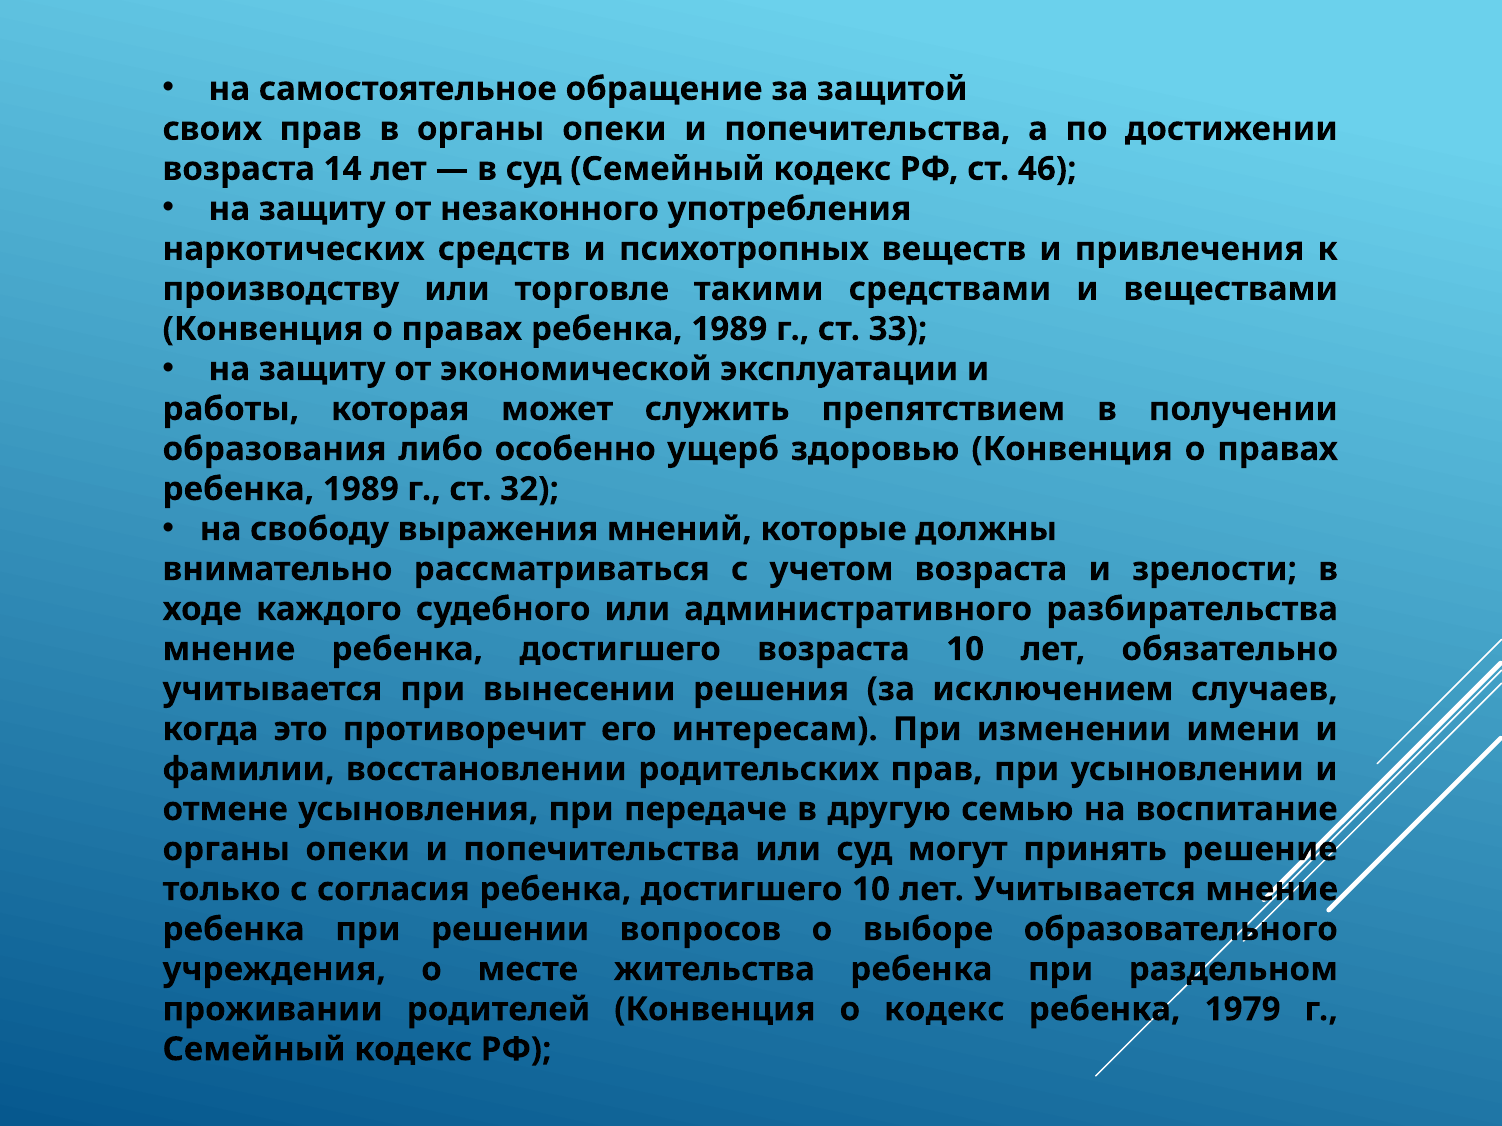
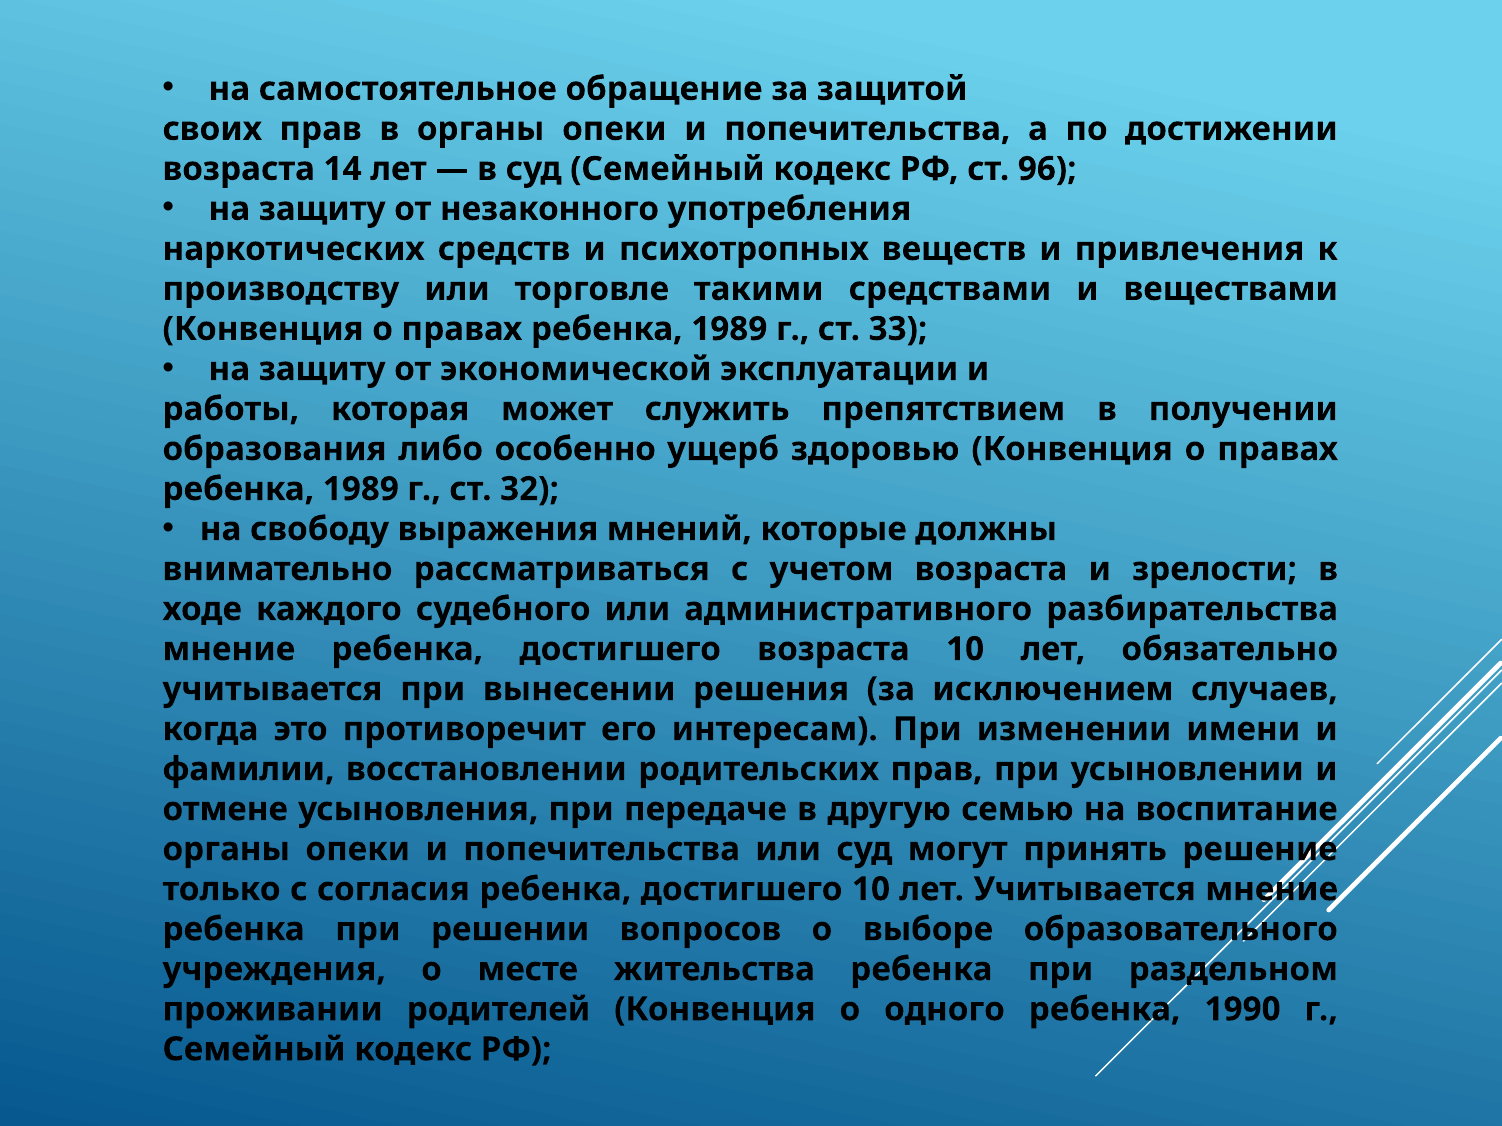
46: 46 -> 96
о кодекс: кодекс -> одного
1979: 1979 -> 1990
